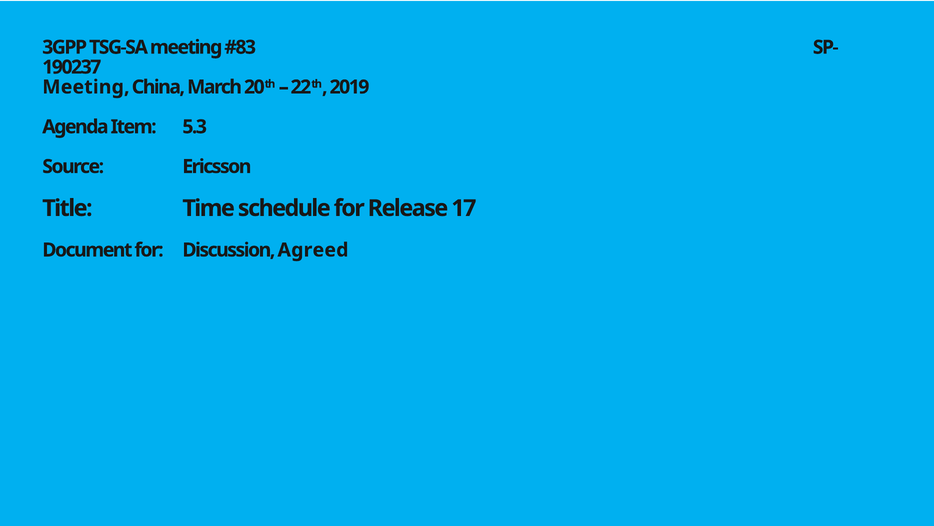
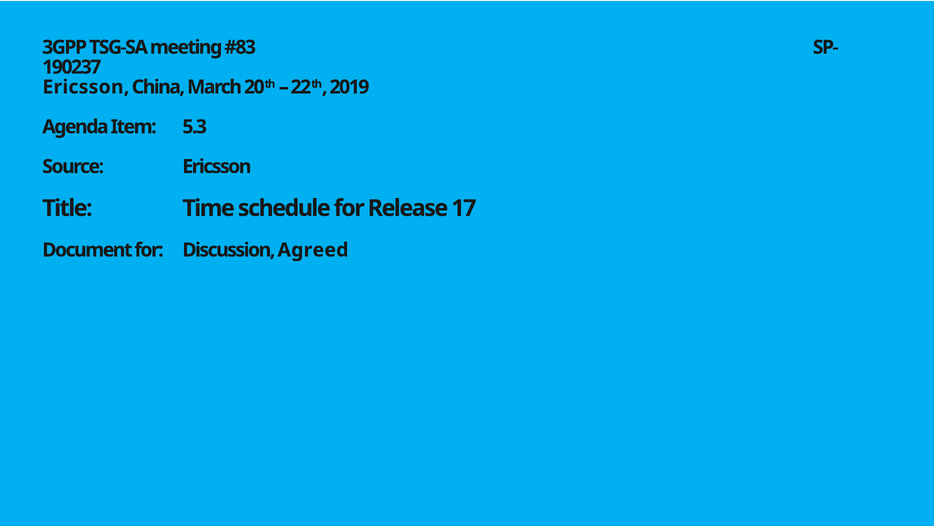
Meeting at (86, 87): Meeting -> Ericsson
